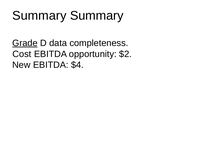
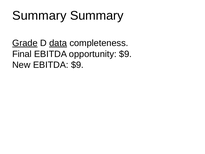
data underline: none -> present
Cost: Cost -> Final
opportunity $2: $2 -> $9
EBITDA $4: $4 -> $9
